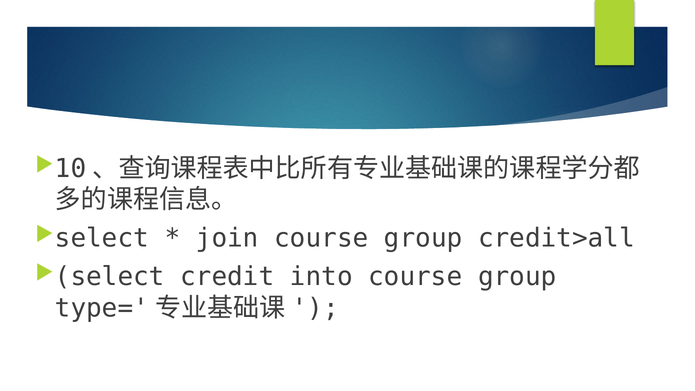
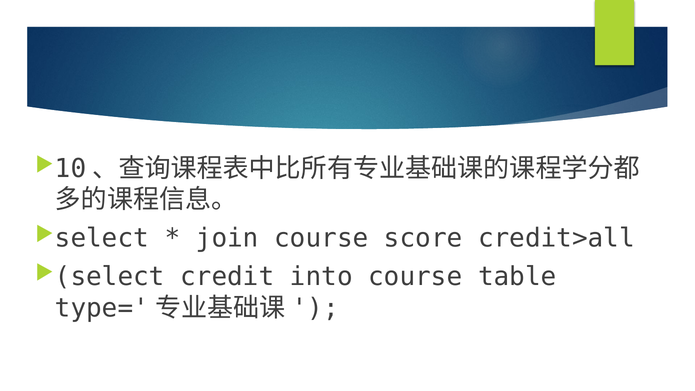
group at (423, 238): group -> score
group at (517, 277): group -> table
